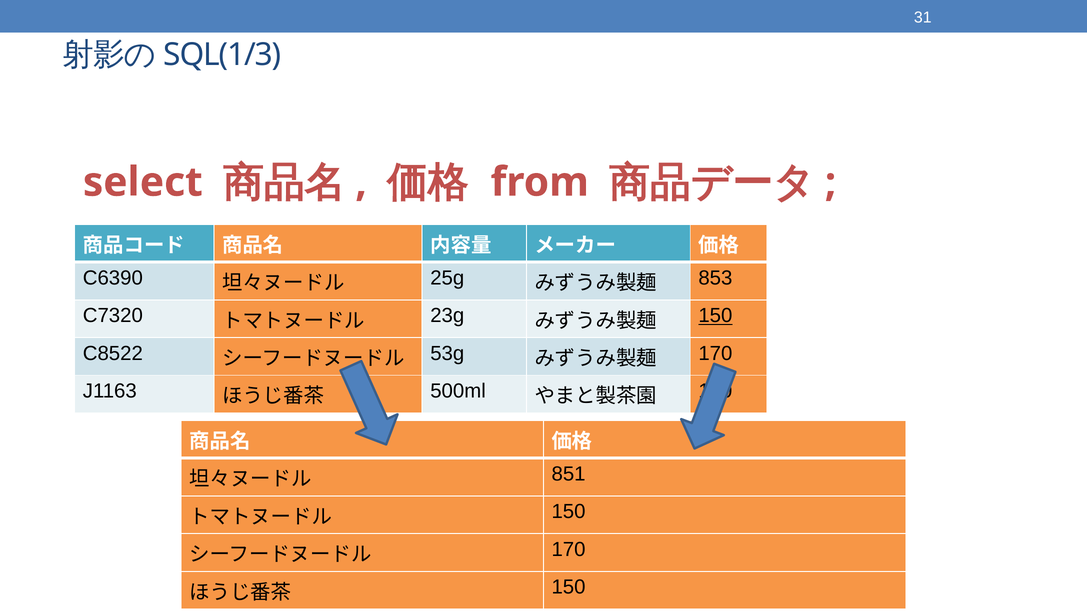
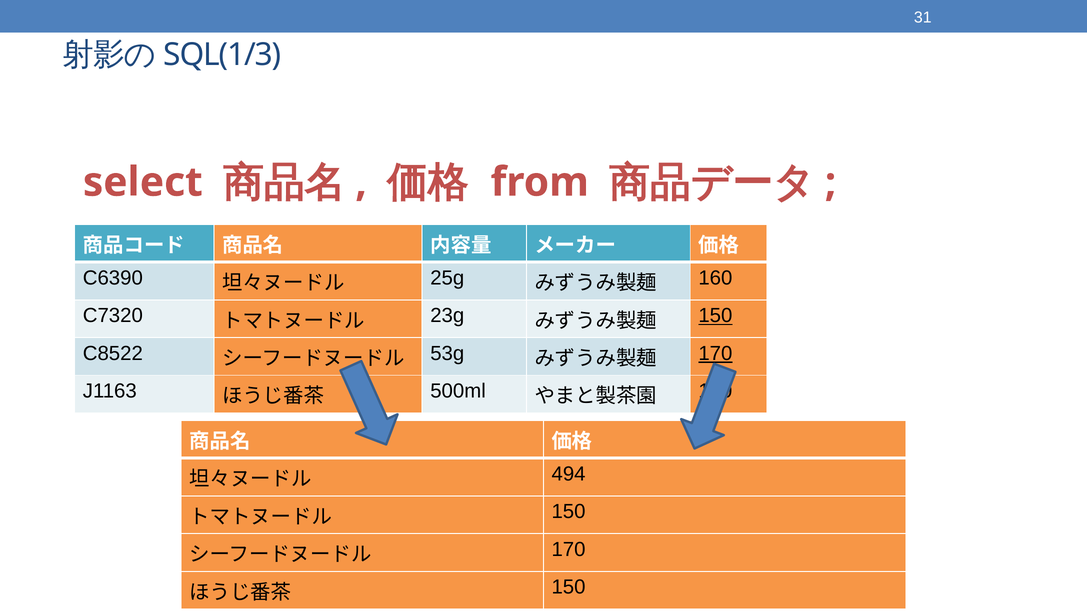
853: 853 -> 160
170 at (715, 353) underline: none -> present
851: 851 -> 494
